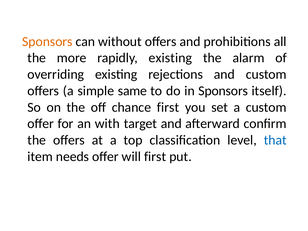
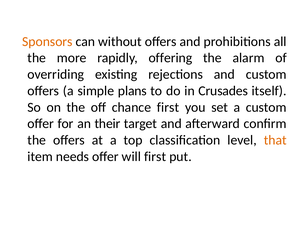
rapidly existing: existing -> offering
same: same -> plans
in Sponsors: Sponsors -> Crusades
with: with -> their
that colour: blue -> orange
